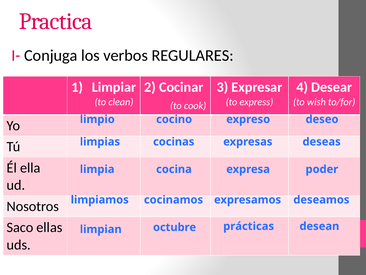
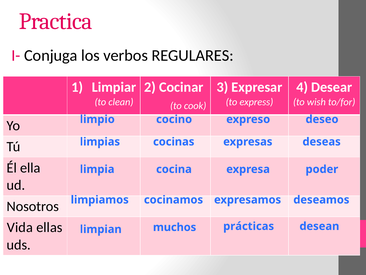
Saco: Saco -> Vida
octubre: octubre -> muchos
